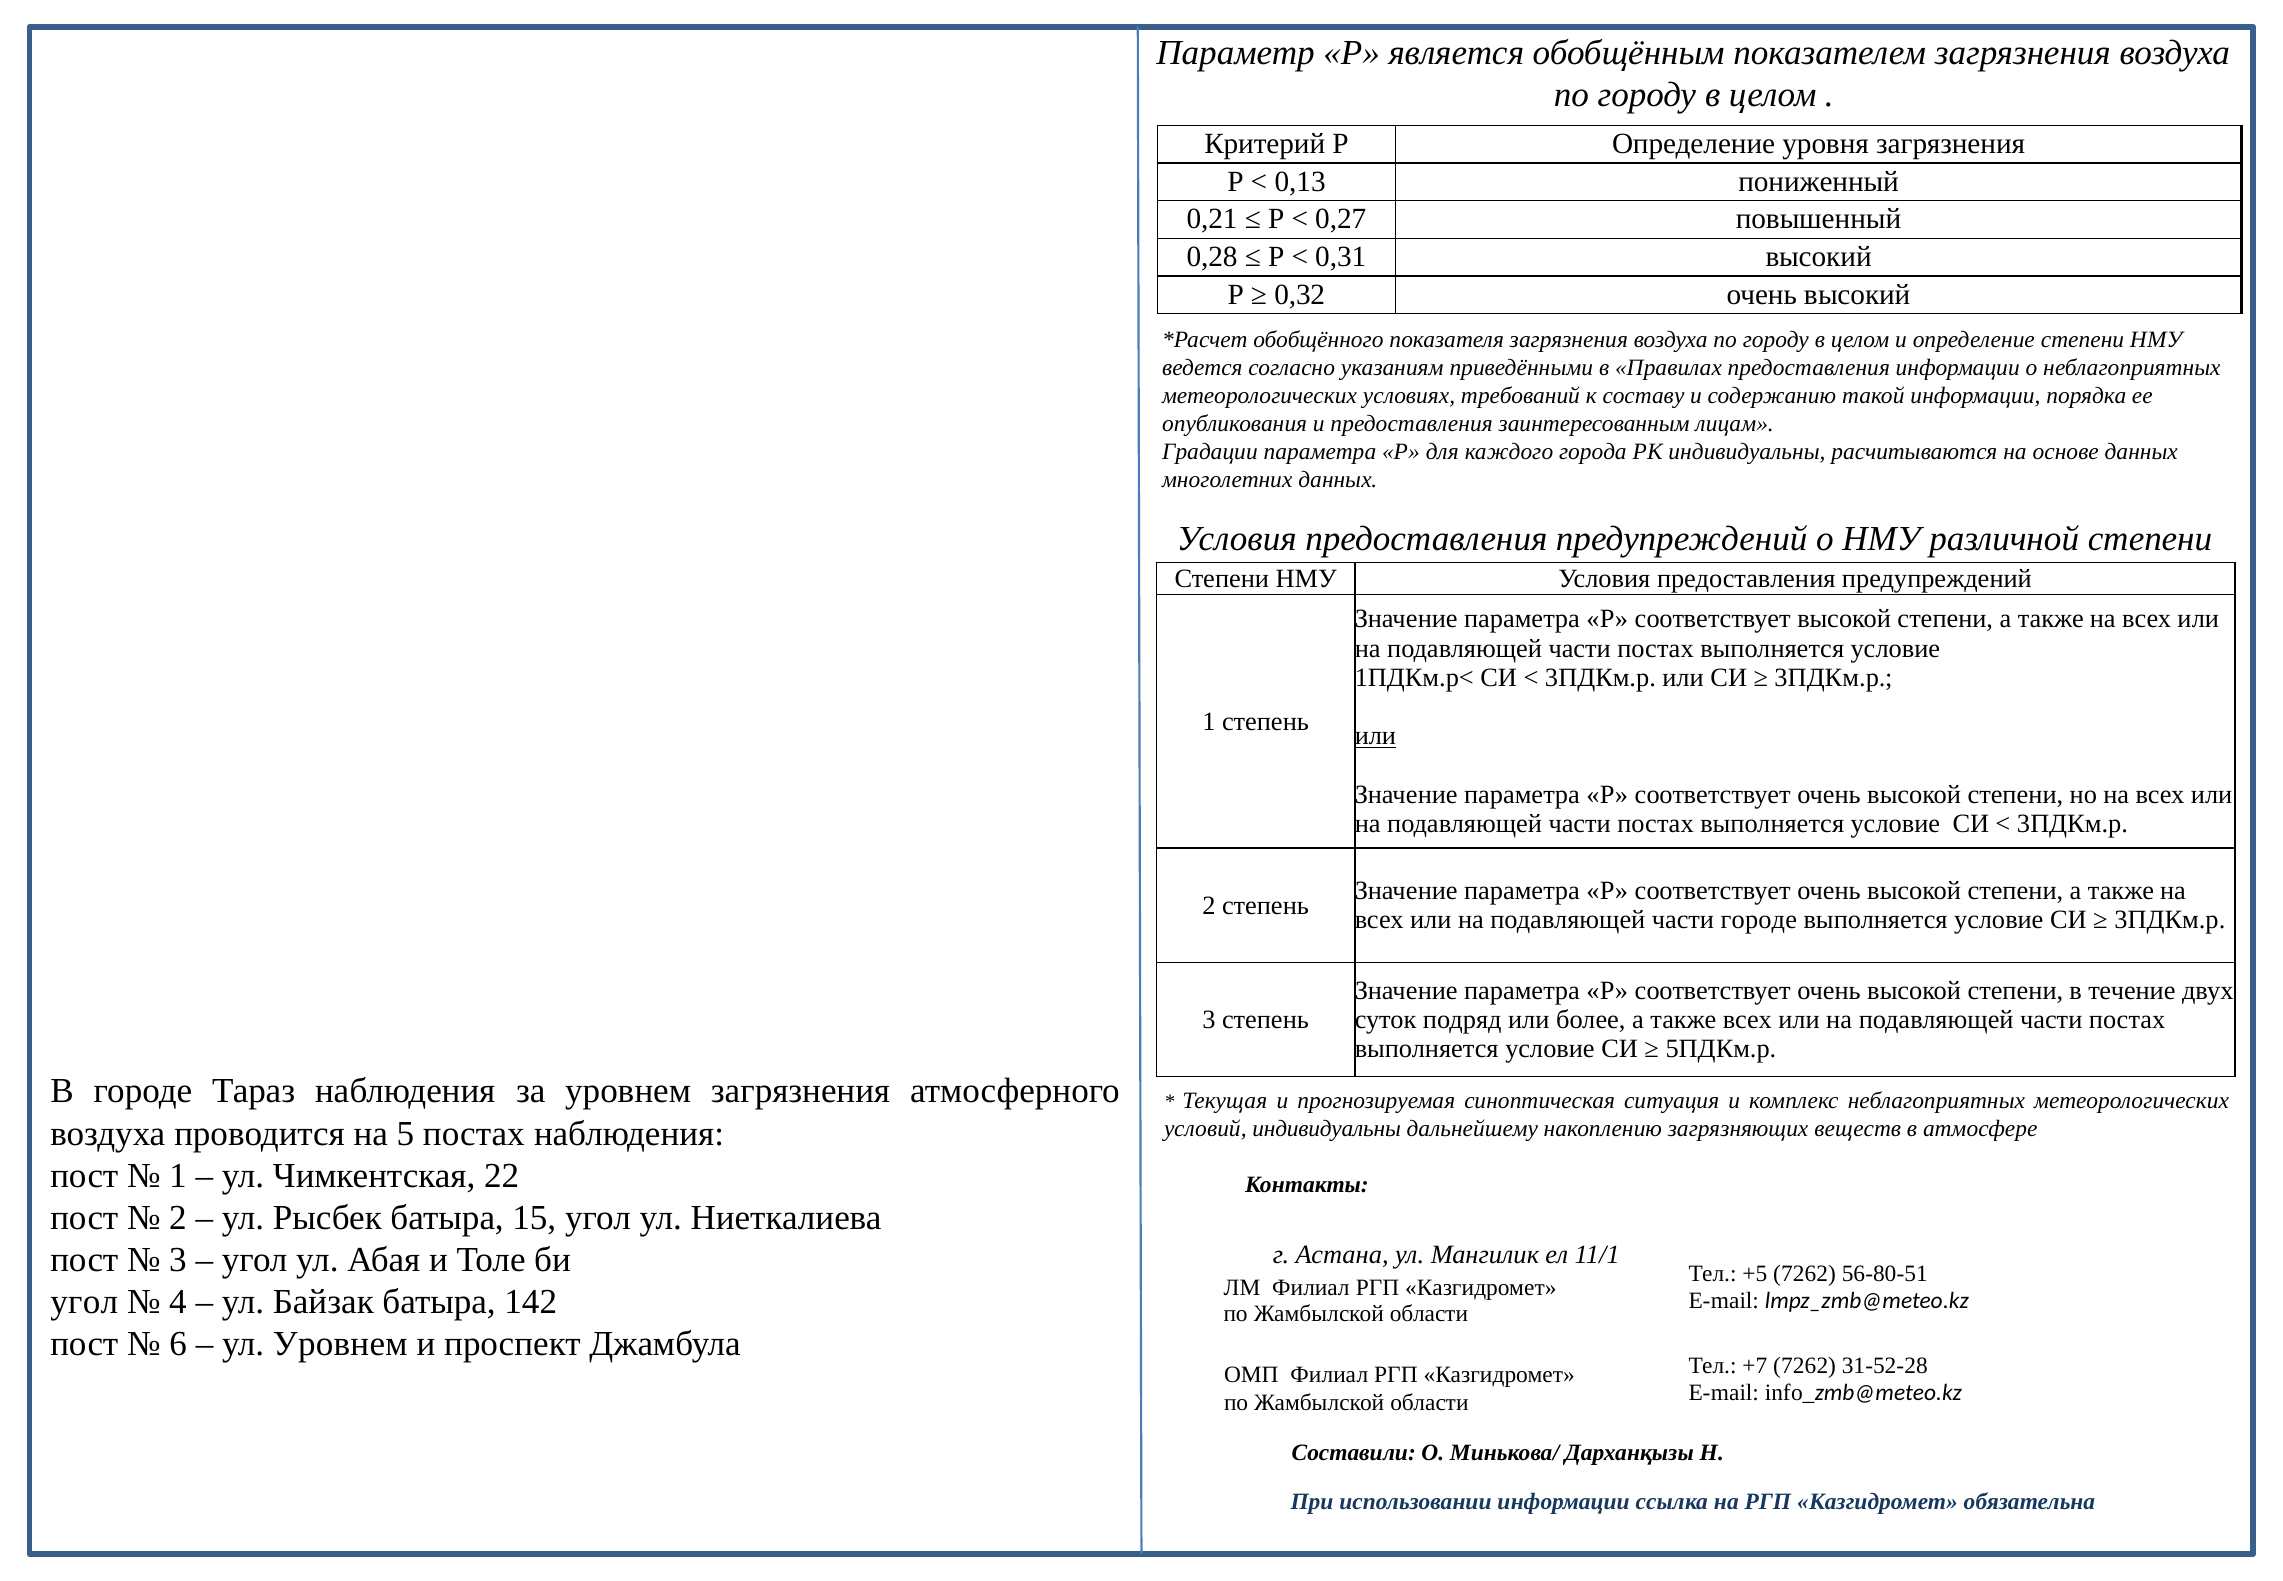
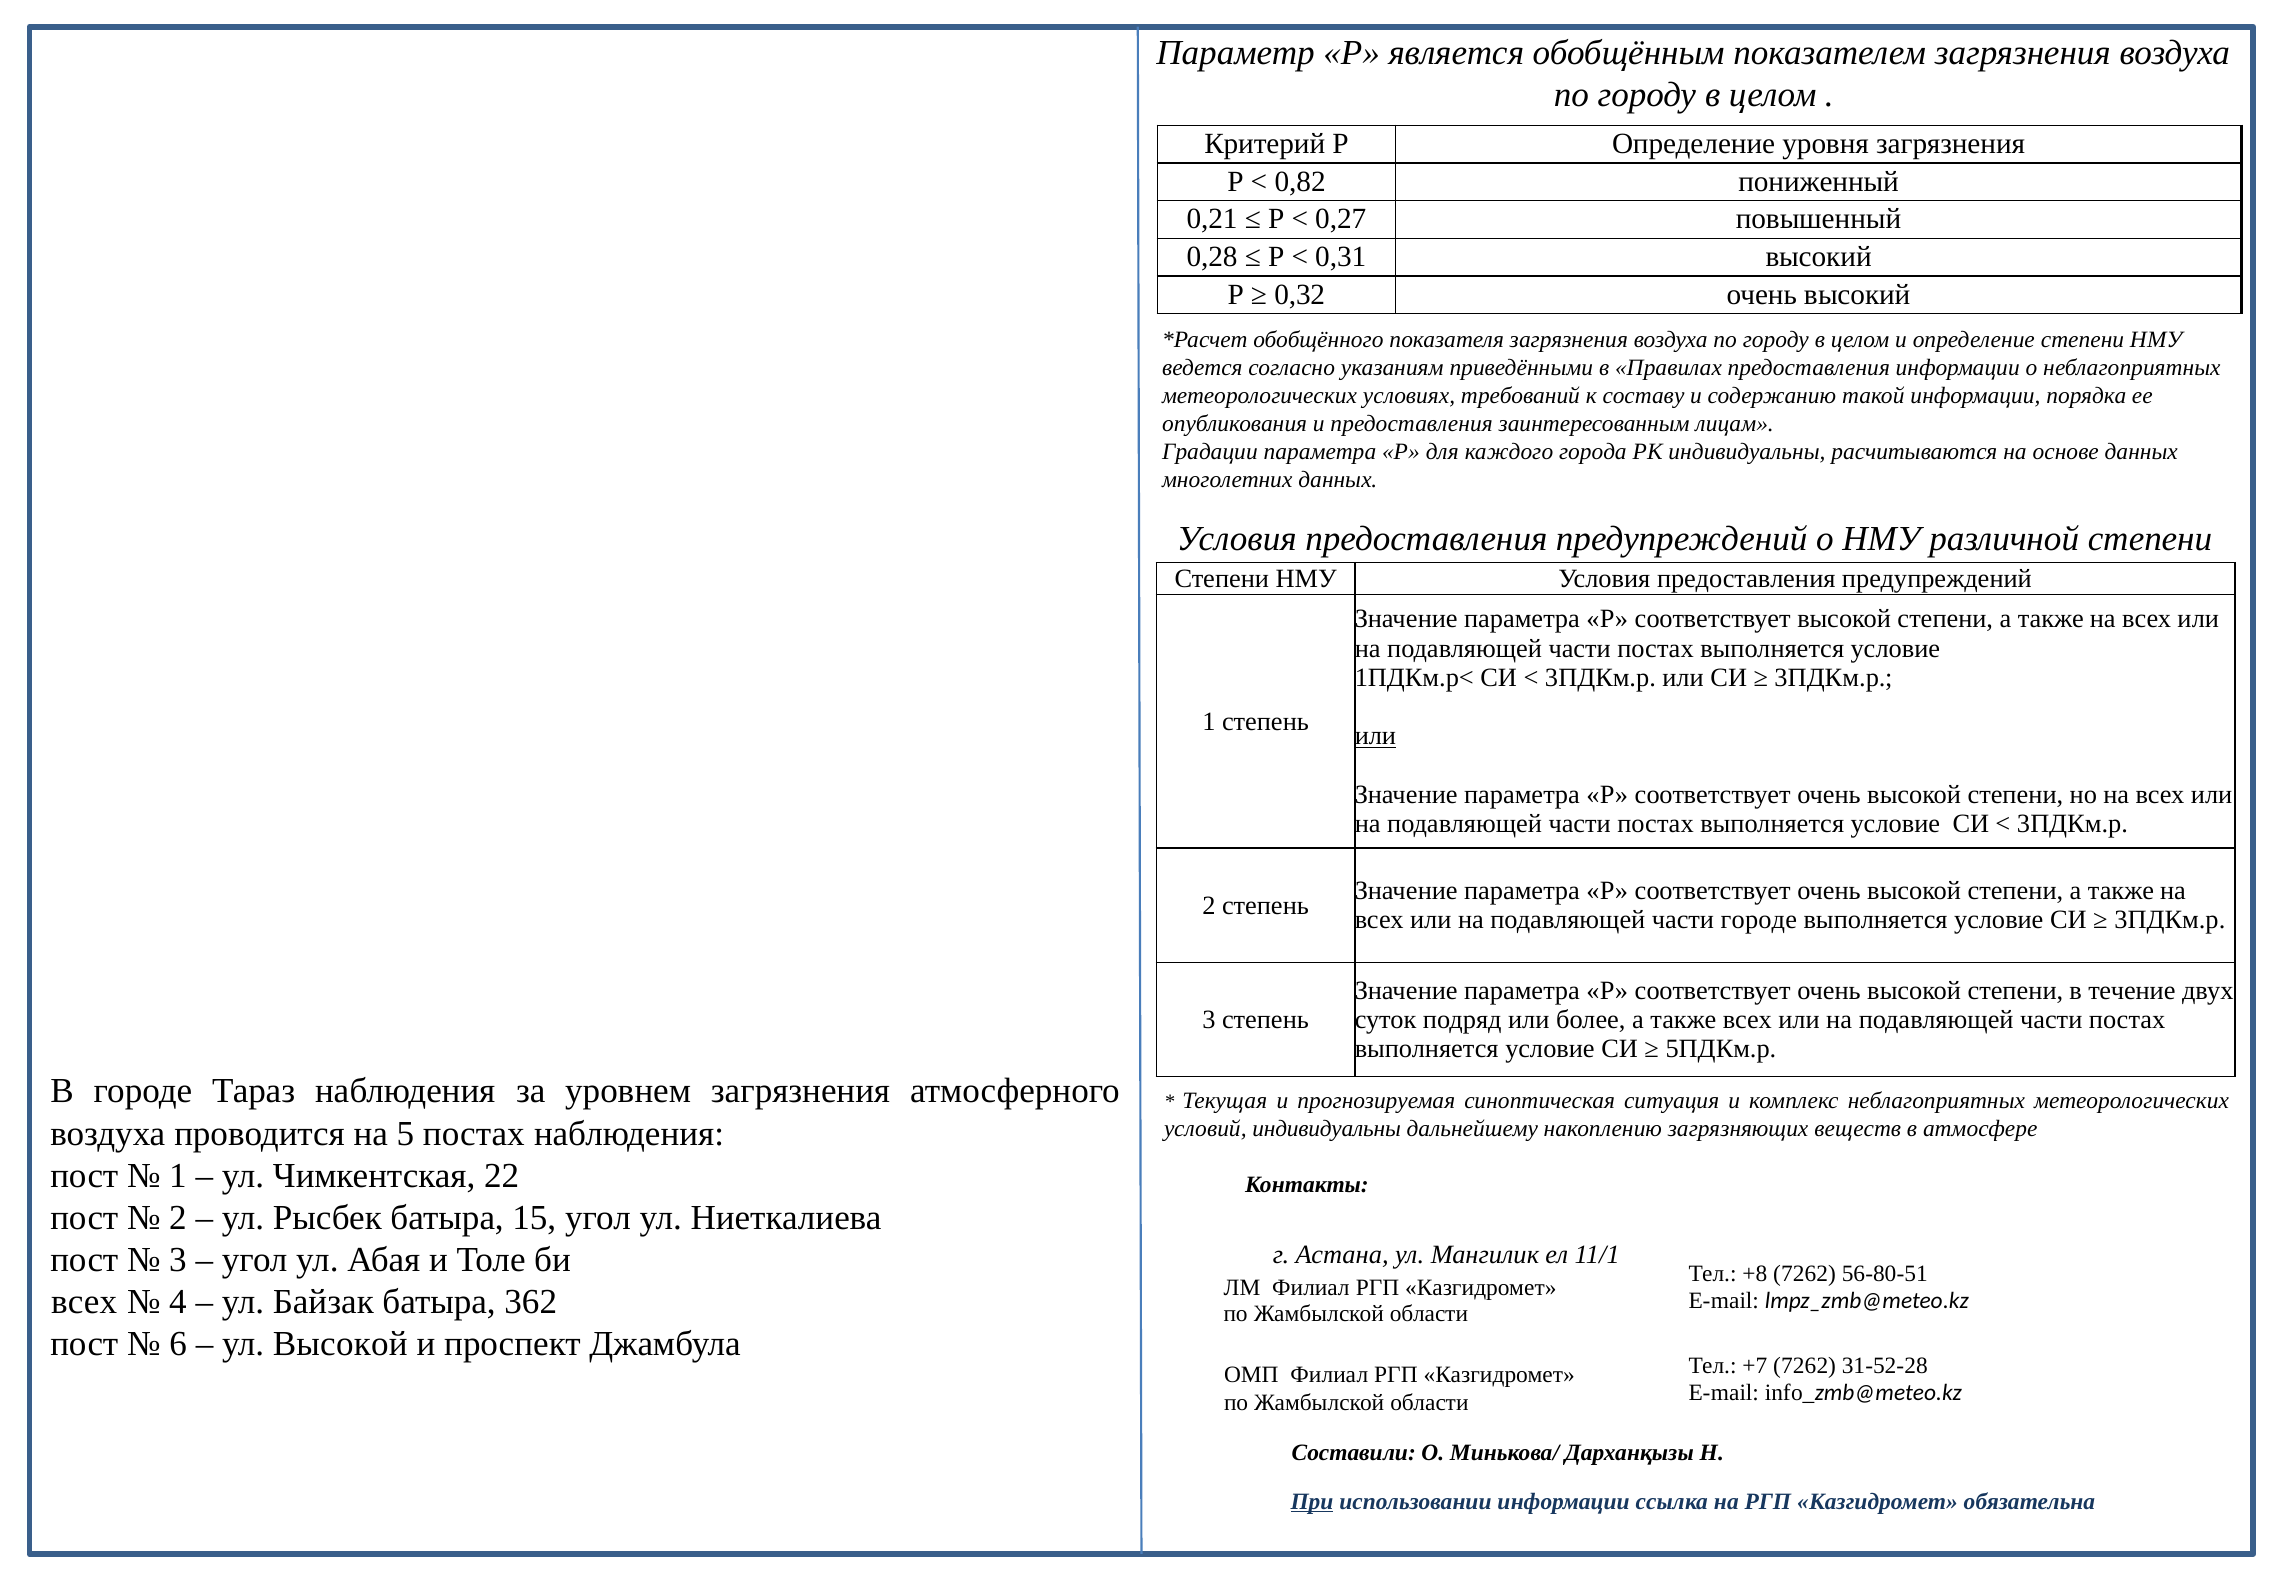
0,13: 0,13 -> 0,82
+5: +5 -> +8
угол at (84, 1302): угол -> всех
142: 142 -> 362
ул Уровнем: Уровнем -> Высокой
При underline: none -> present
